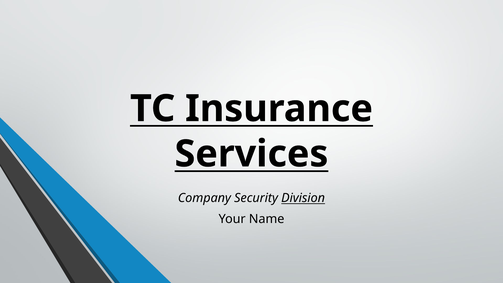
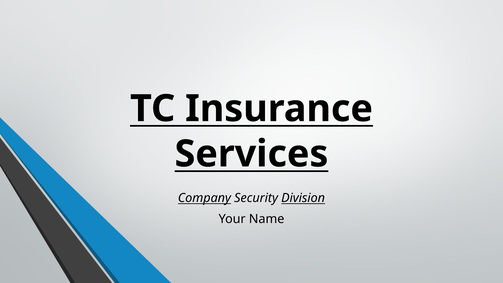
Company underline: none -> present
